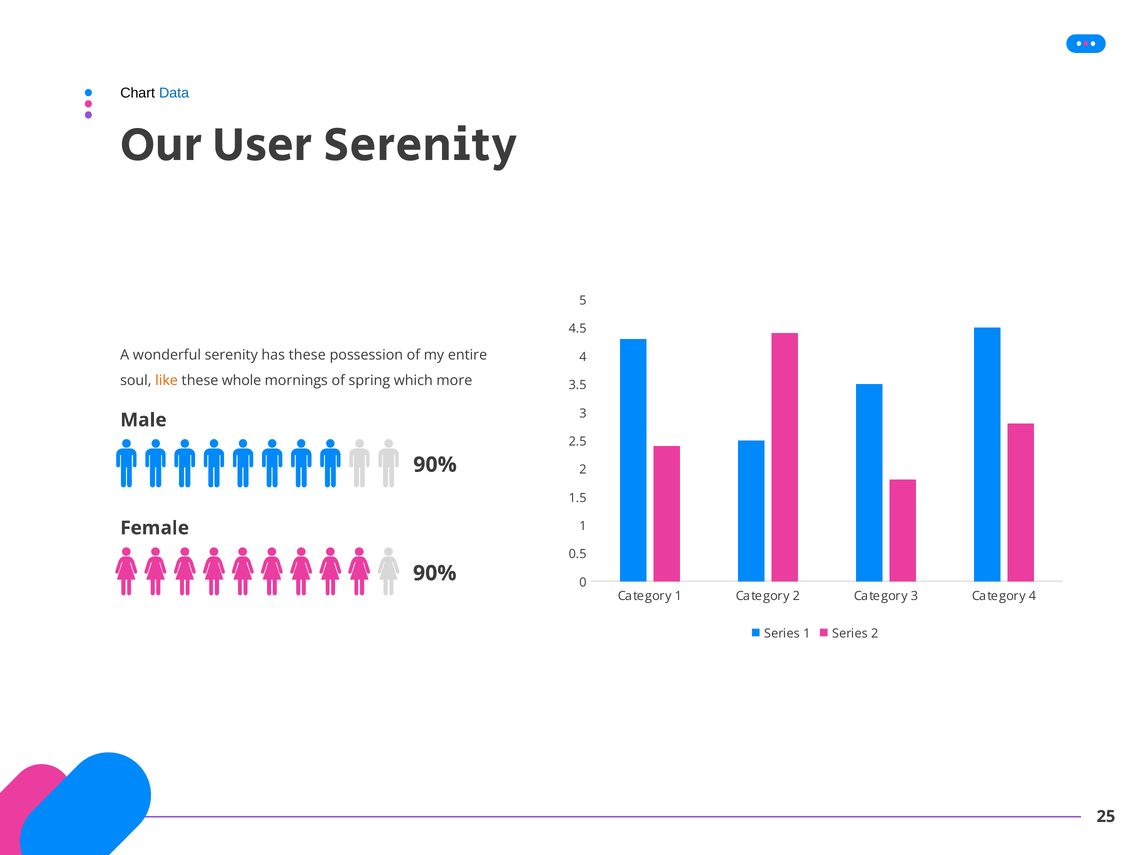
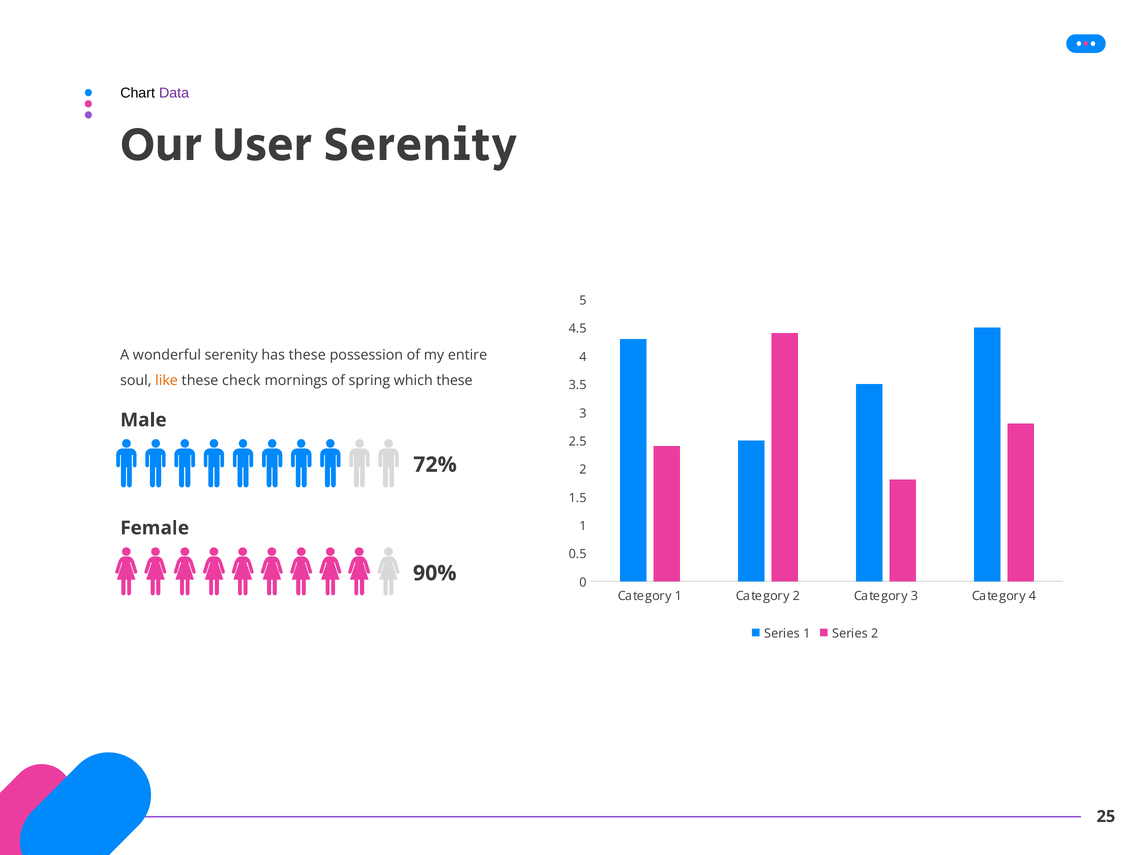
Data colour: blue -> purple
whole: whole -> check
which more: more -> these
90% at (435, 465): 90% -> 72%
